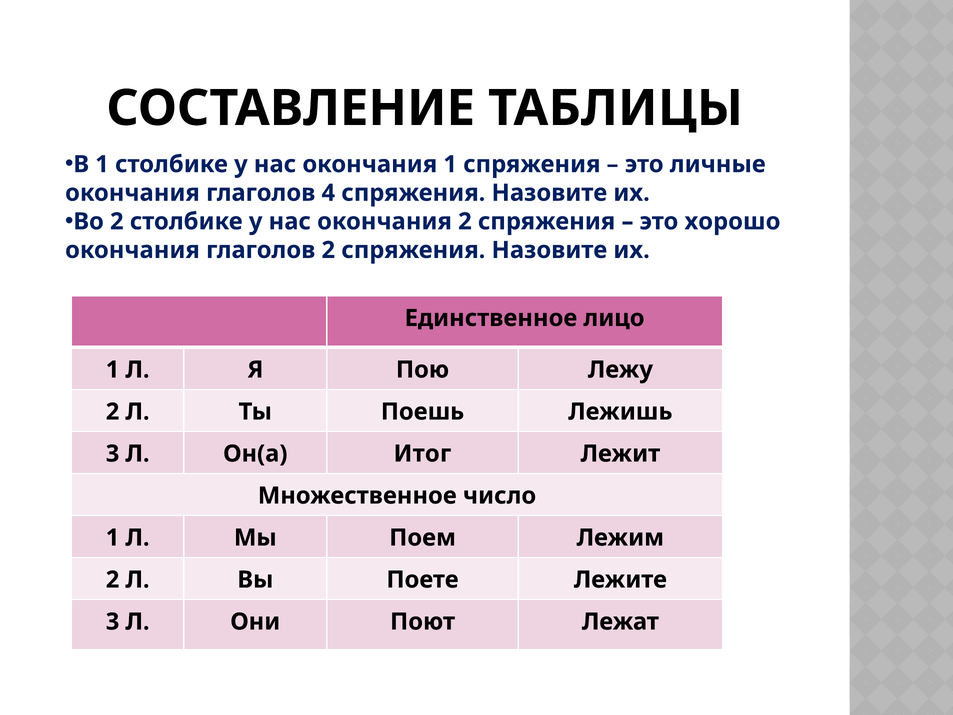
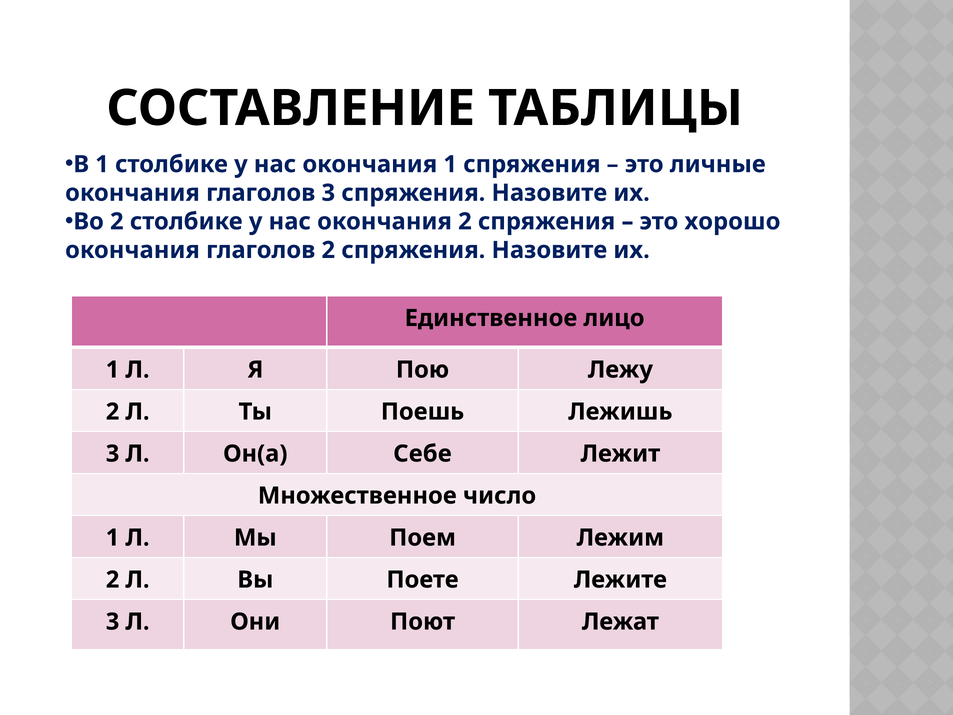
глаголов 4: 4 -> 3
Итог: Итог -> Себе
